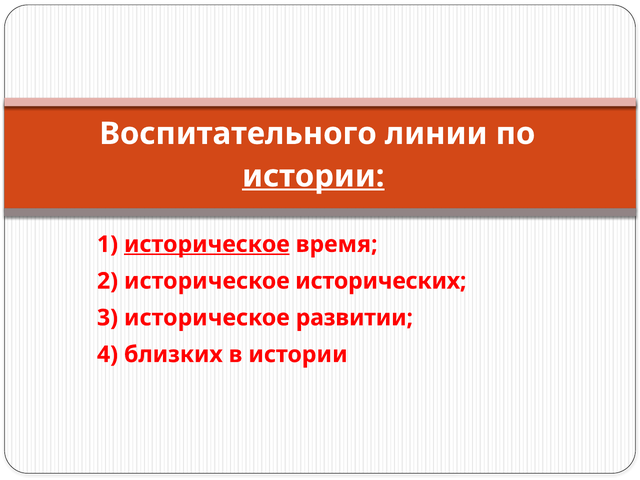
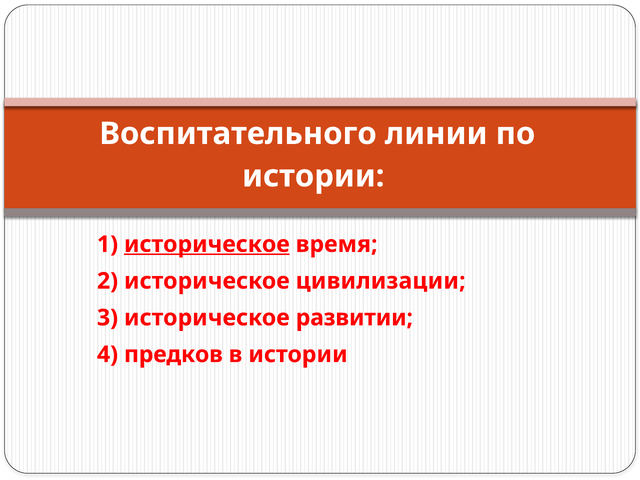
истории at (313, 176) underline: present -> none
исторических: исторических -> цивилизации
близких: близких -> предков
